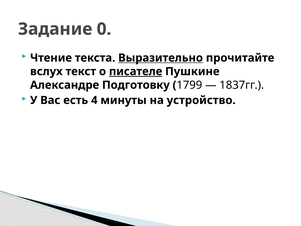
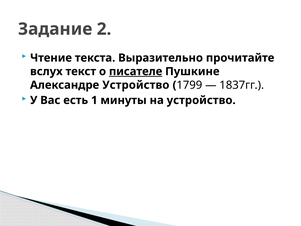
0: 0 -> 2
Выразительно underline: present -> none
Александре Подготовку: Подготовку -> Устройство
4: 4 -> 1
